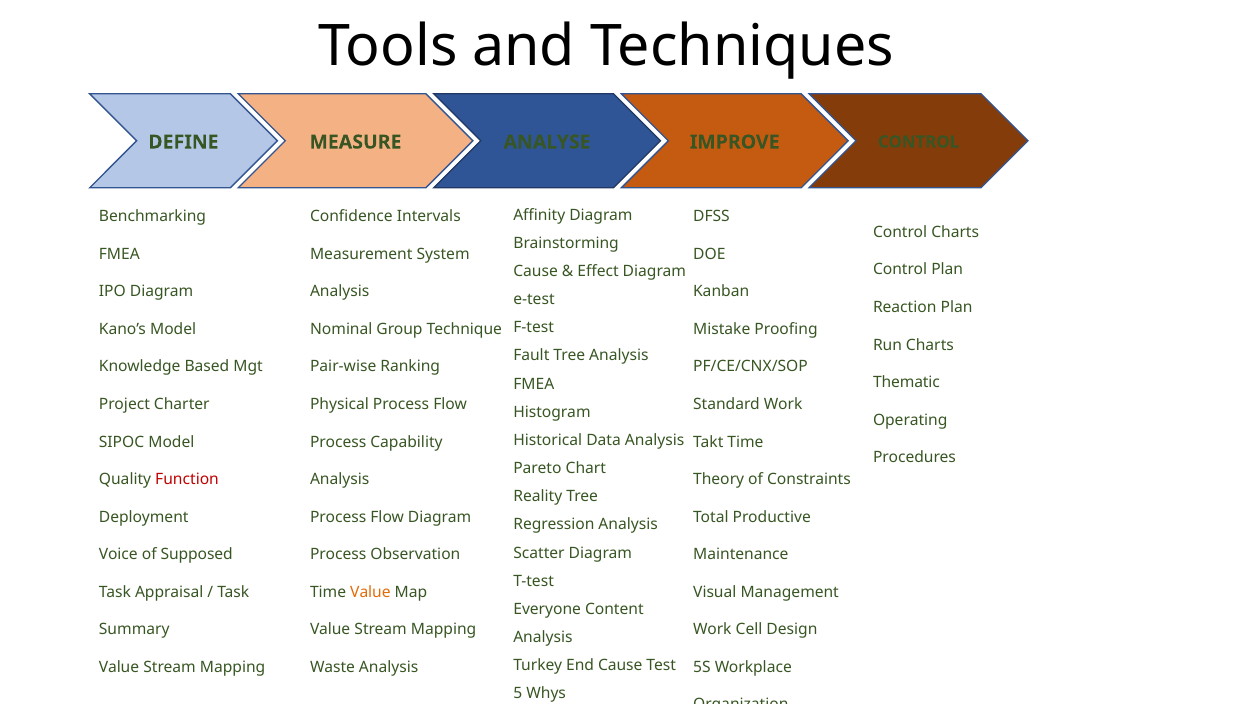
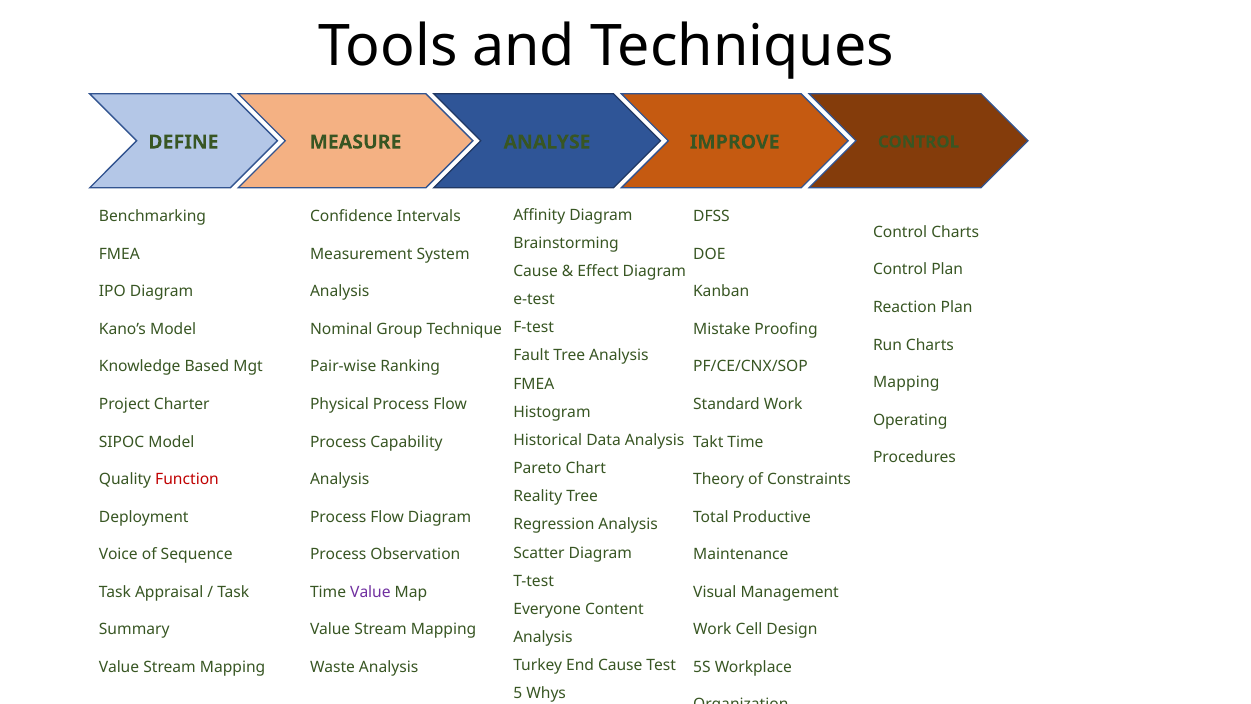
Thematic at (906, 382): Thematic -> Mapping
Supposed: Supposed -> Sequence
Value at (370, 592) colour: orange -> purple
